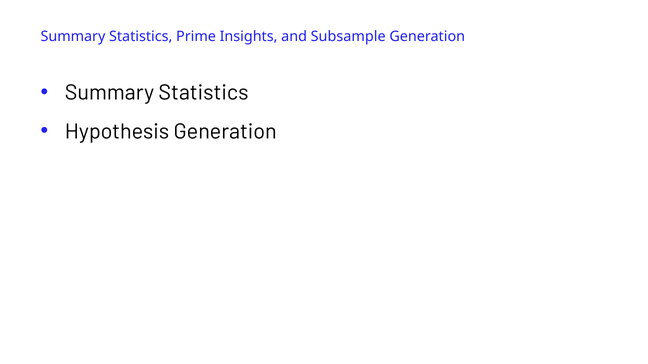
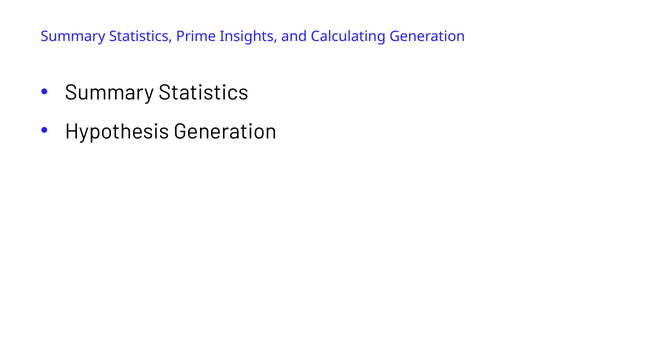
Subsample: Subsample -> Calculating
